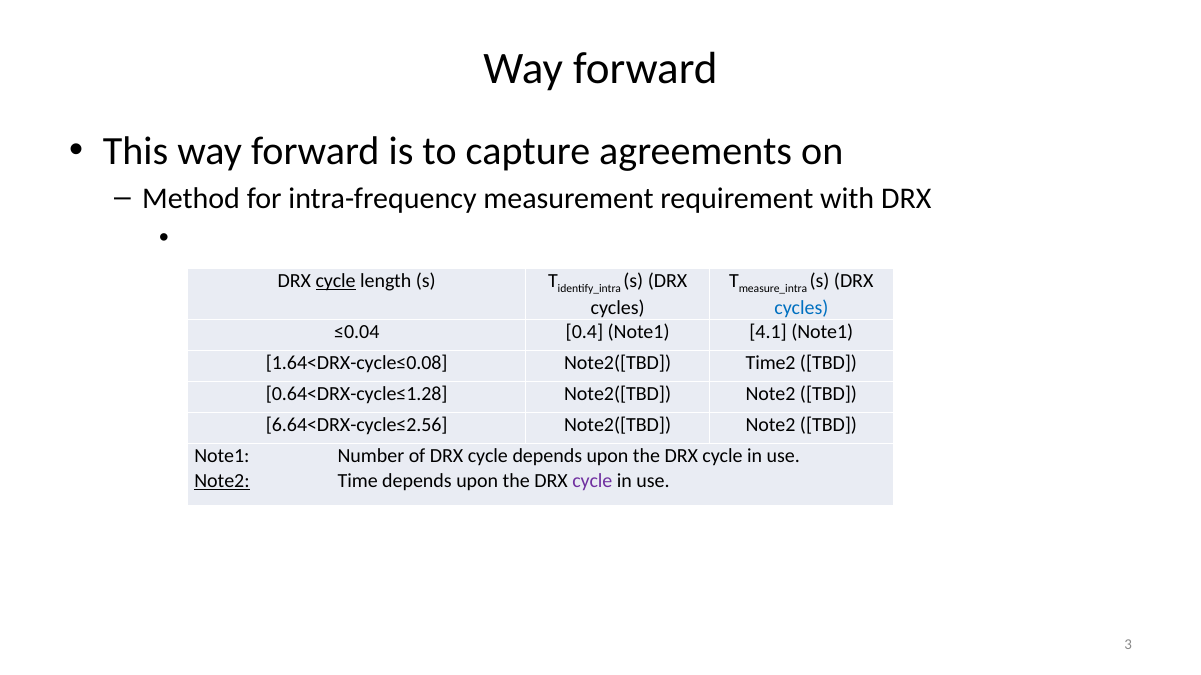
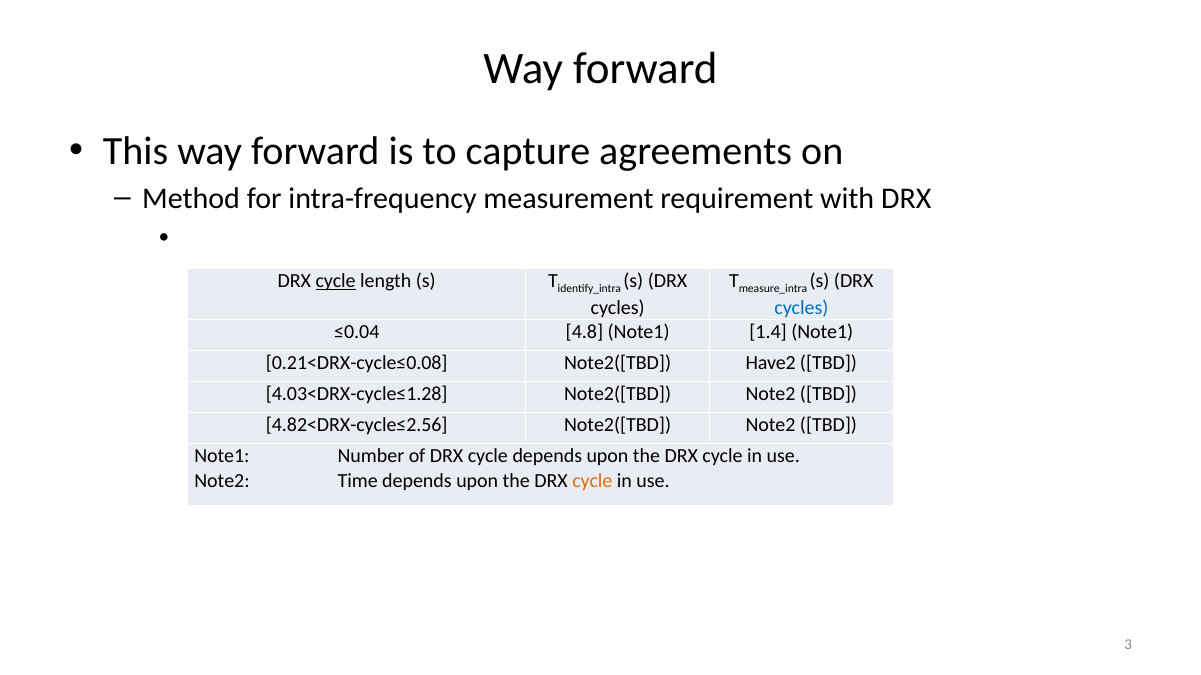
0.4: 0.4 -> 4.8
4.1: 4.1 -> 1.4
1.64<DRX-cycle≤0.08: 1.64<DRX-cycle≤0.08 -> 0.21<DRX-cycle≤0.08
Time2: Time2 -> Have2
0.64<DRX-cycle≤1.28: 0.64<DRX-cycle≤1.28 -> 4.03<DRX-cycle≤1.28
6.64<DRX-cycle≤2.56: 6.64<DRX-cycle≤2.56 -> 4.82<DRX-cycle≤2.56
Note2 at (222, 481) underline: present -> none
cycle at (592, 481) colour: purple -> orange
